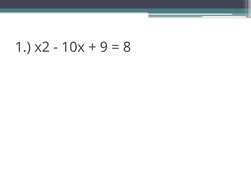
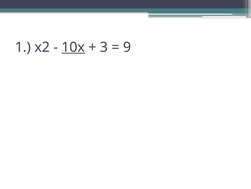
10x underline: none -> present
9: 9 -> 3
8: 8 -> 9
